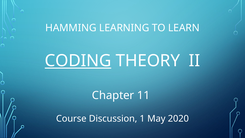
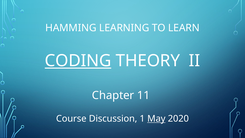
May underline: none -> present
